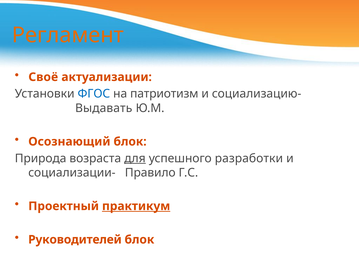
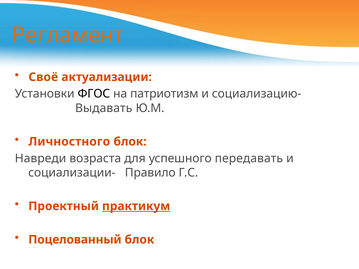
ФГОС colour: blue -> black
Осознающий: Осознающий -> Личностного
Природа: Природа -> Навреди
для underline: present -> none
разработки: разработки -> передавать
Руководителей: Руководителей -> Поцелованный
